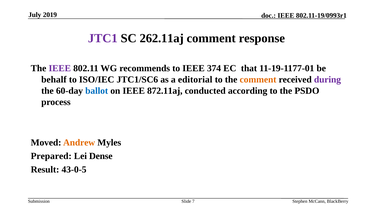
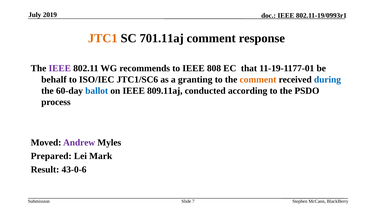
JTC1 colour: purple -> orange
262.11aj: 262.11aj -> 701.11aj
374: 374 -> 808
editorial: editorial -> granting
during colour: purple -> blue
872.11aj: 872.11aj -> 809.11aj
Andrew colour: orange -> purple
Dense: Dense -> Mark
43-0-5: 43-0-5 -> 43-0-6
